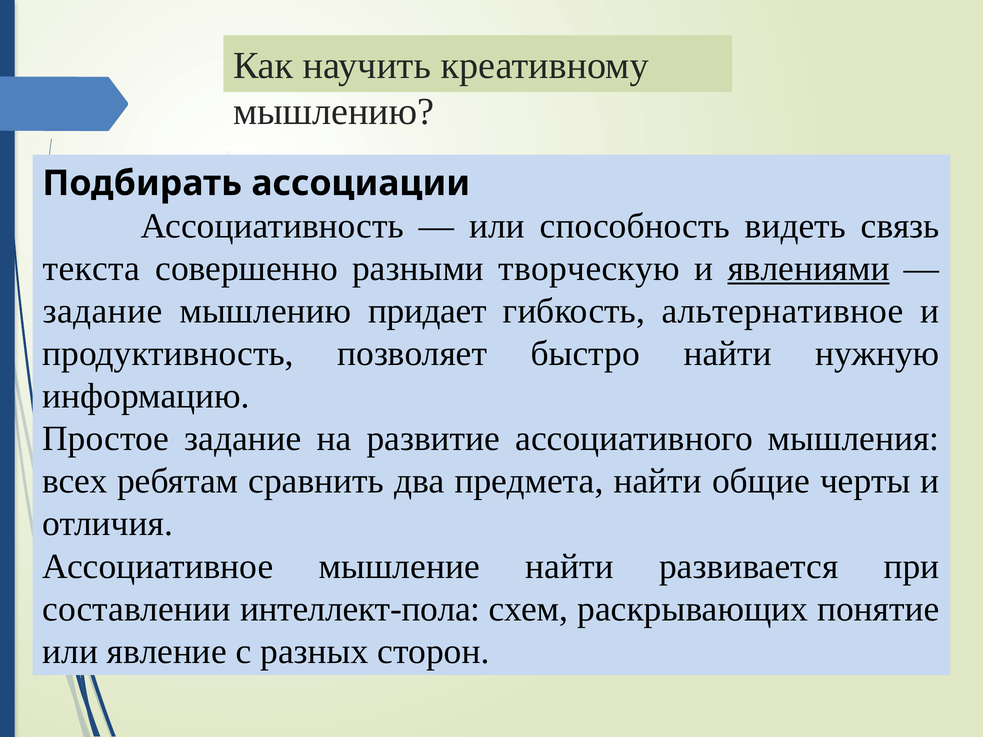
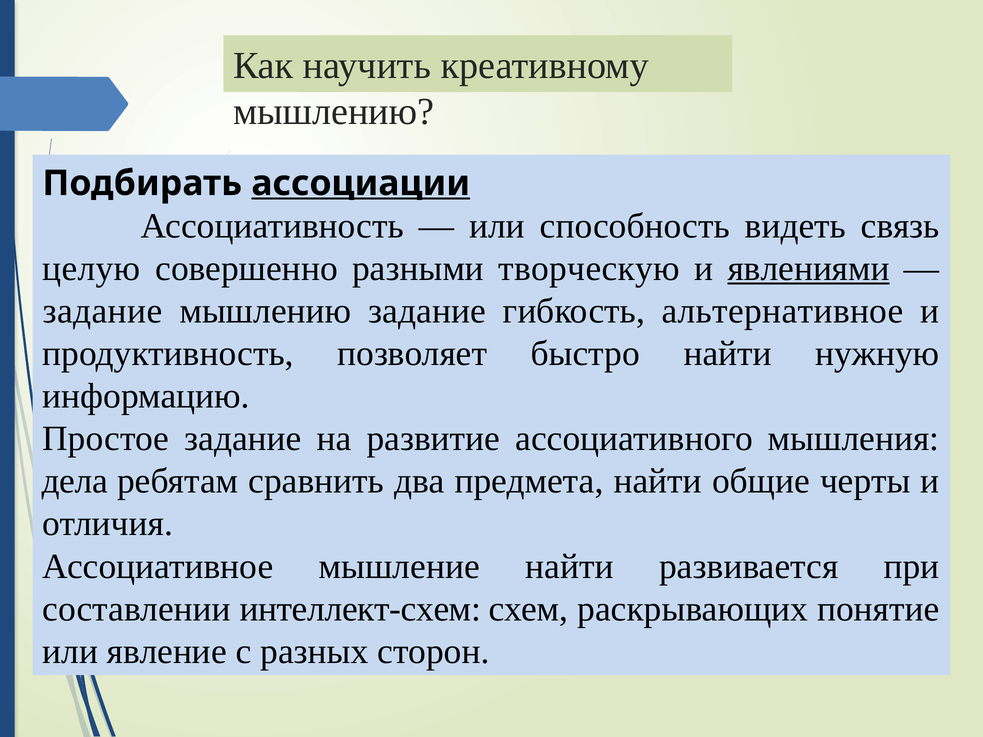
ассоциации underline: none -> present
текста: текста -> целую
мышлению придает: придает -> задание
всех: всех -> дела
интеллект-пола: интеллект-пола -> интеллект-схем
